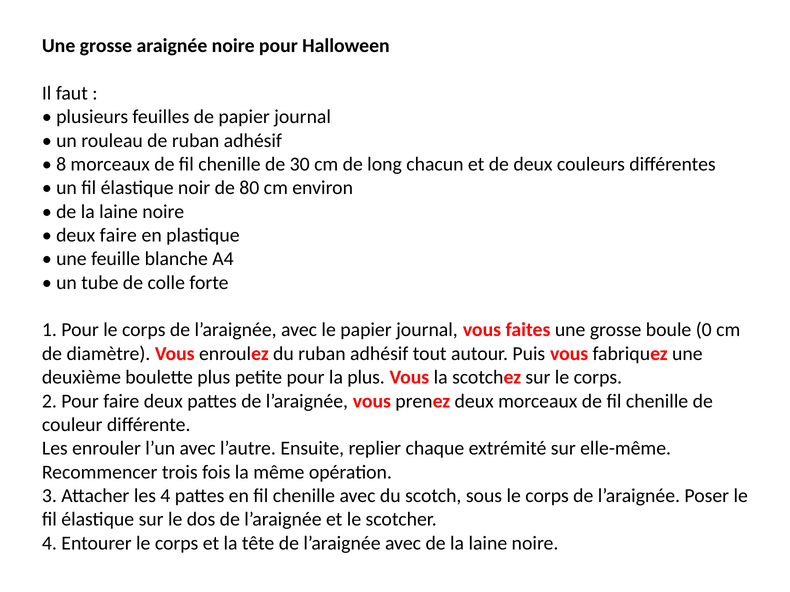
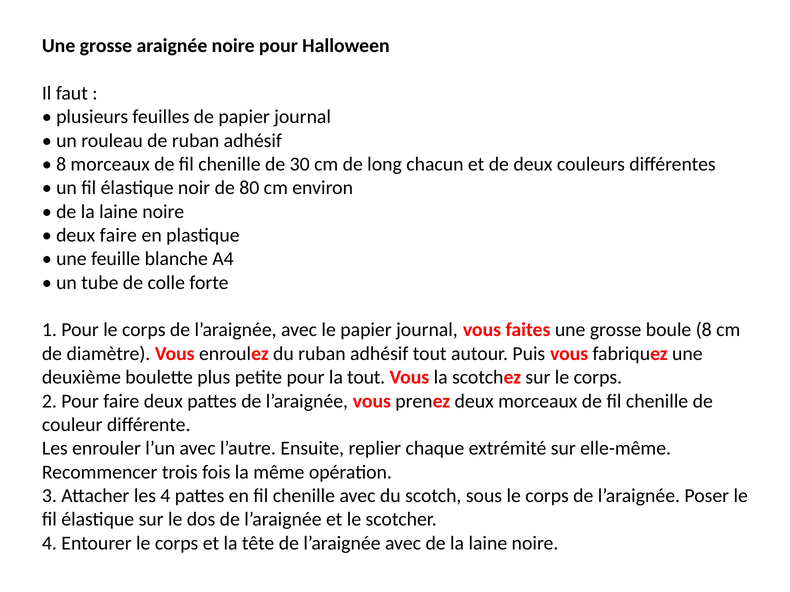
boule 0: 0 -> 8
la plus: plus -> tout
